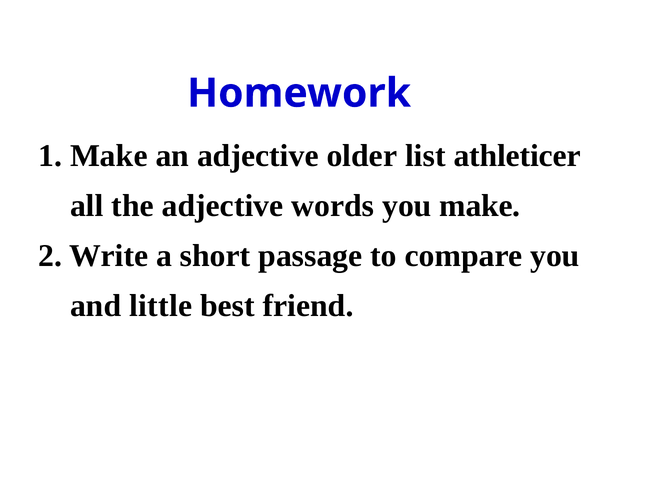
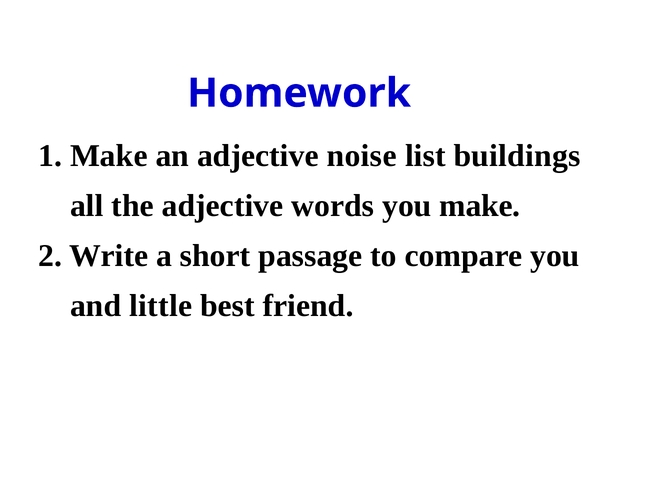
older: older -> noise
athleticer: athleticer -> buildings
